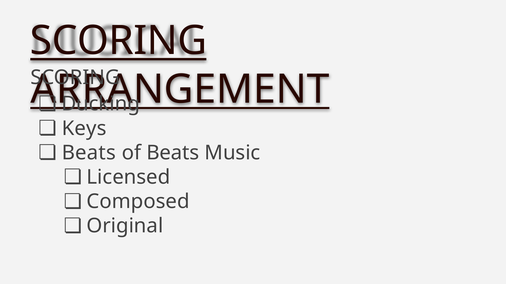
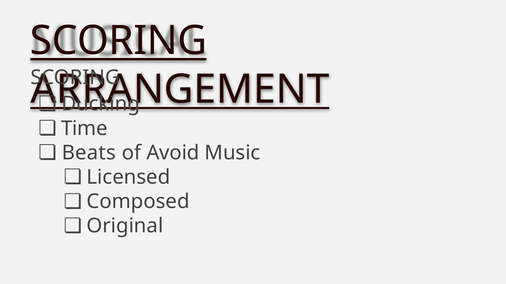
Keys: Keys -> Time
of Beats: Beats -> Avoid
